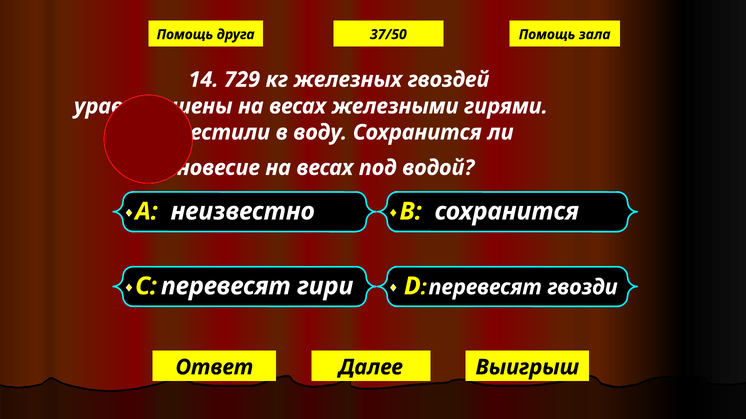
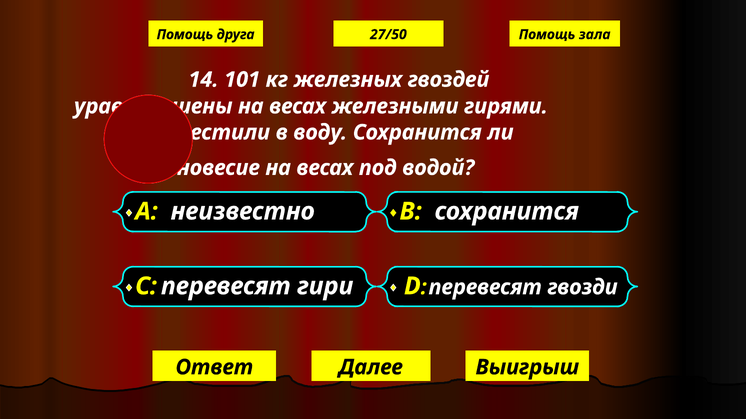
37/50: 37/50 -> 27/50
729: 729 -> 101
